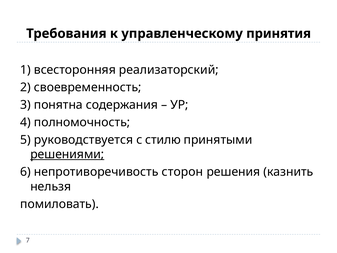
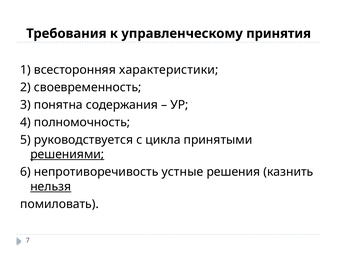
реализаторский: реализаторский -> характеристики
стилю: стилю -> цикла
сторон: сторон -> устные
нельзя underline: none -> present
